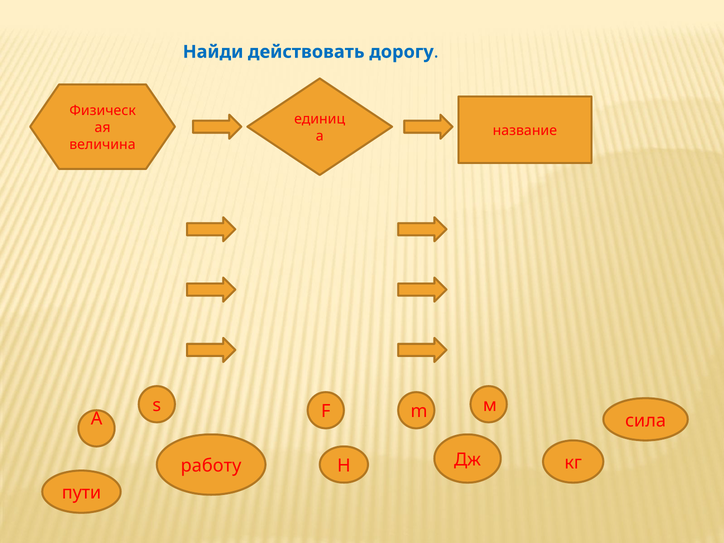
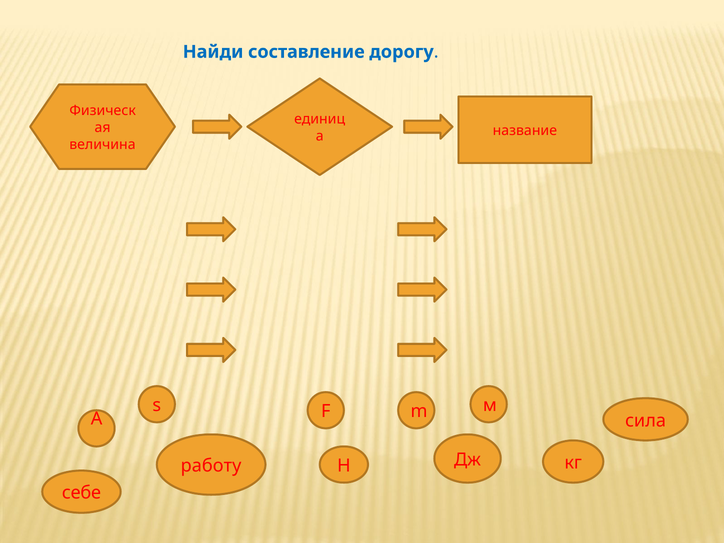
действовать: действовать -> составление
пути: пути -> себе
